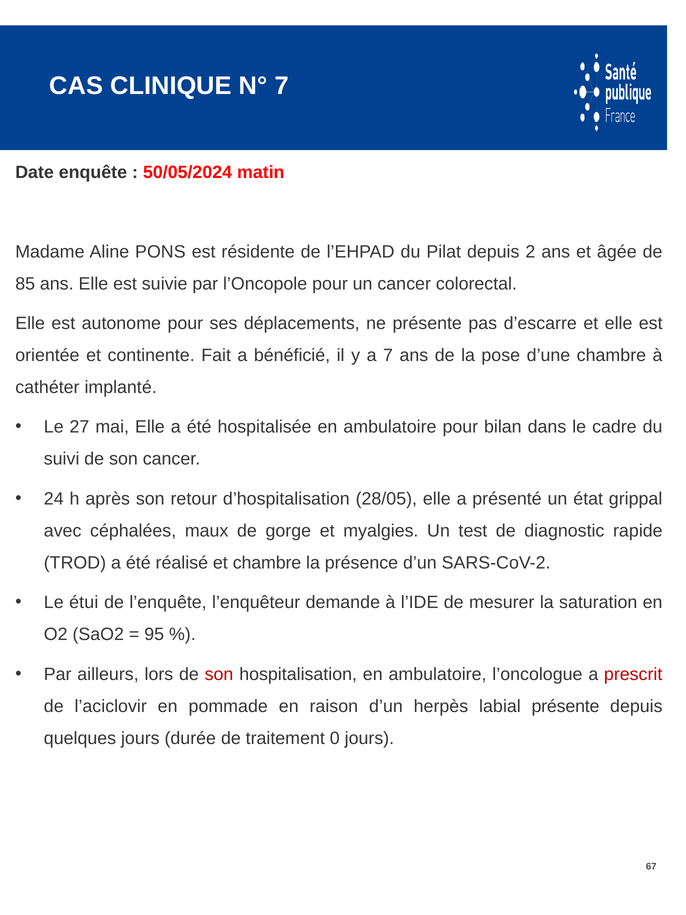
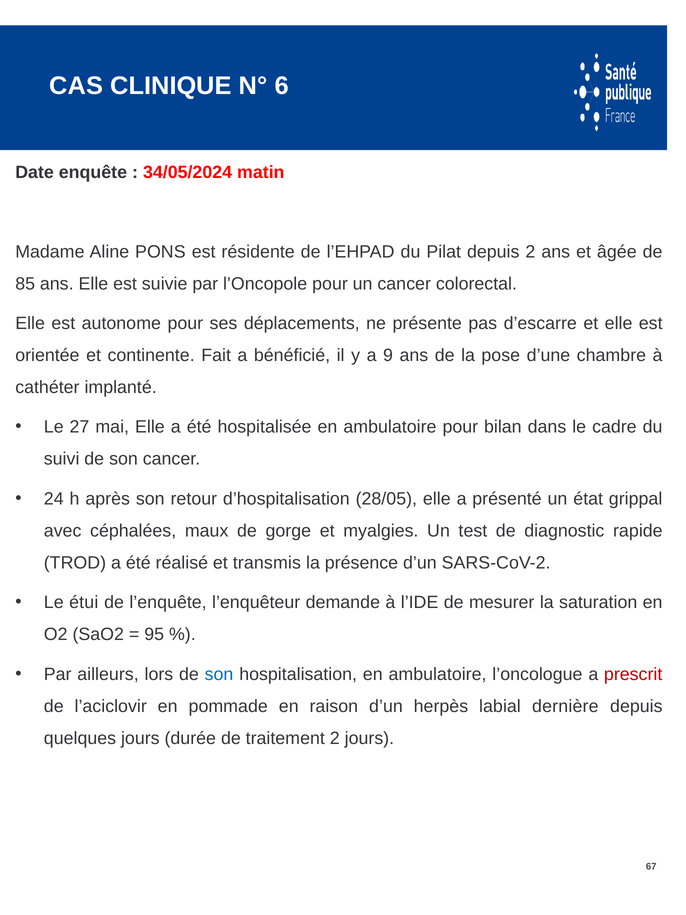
N° 7: 7 -> 6
50/05/2024: 50/05/2024 -> 34/05/2024
a 7: 7 -> 9
et chambre: chambre -> transmis
son at (219, 674) colour: red -> blue
labial présente: présente -> dernière
traitement 0: 0 -> 2
